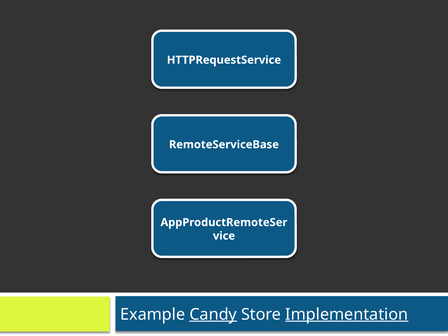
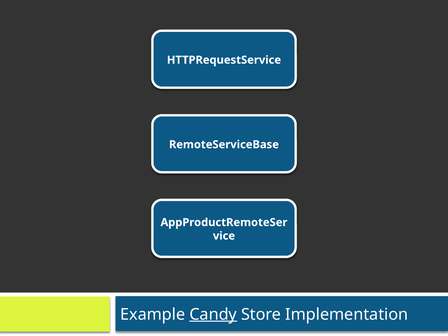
Implementation underline: present -> none
